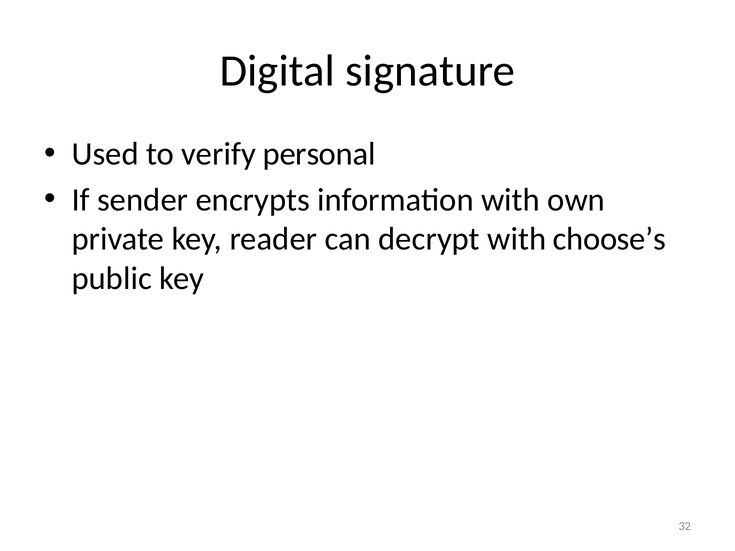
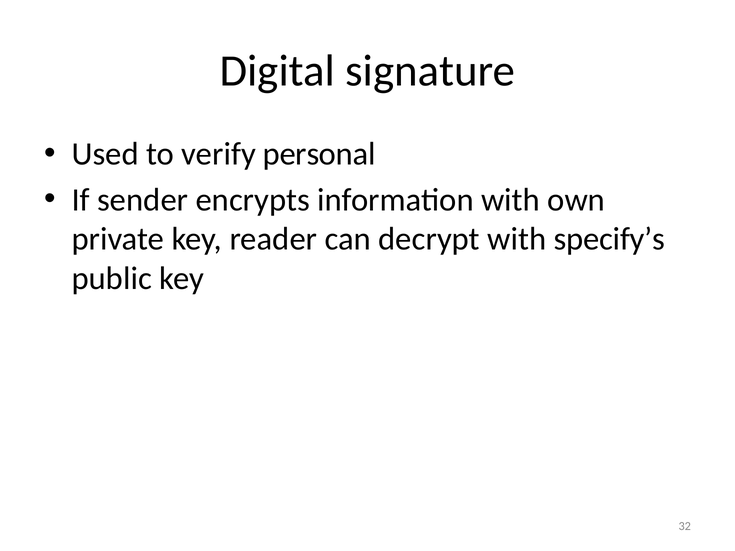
choose’s: choose’s -> specify’s
